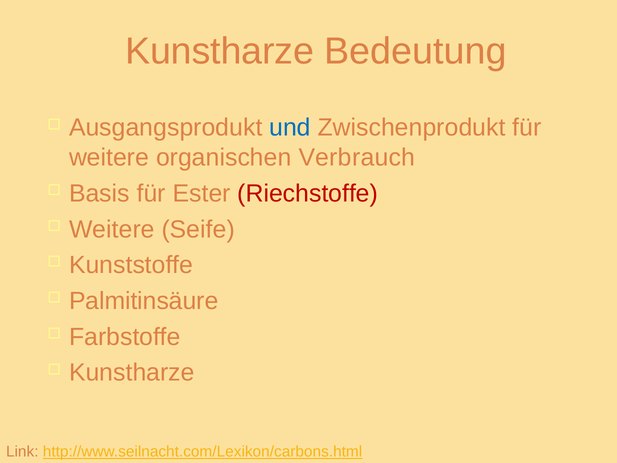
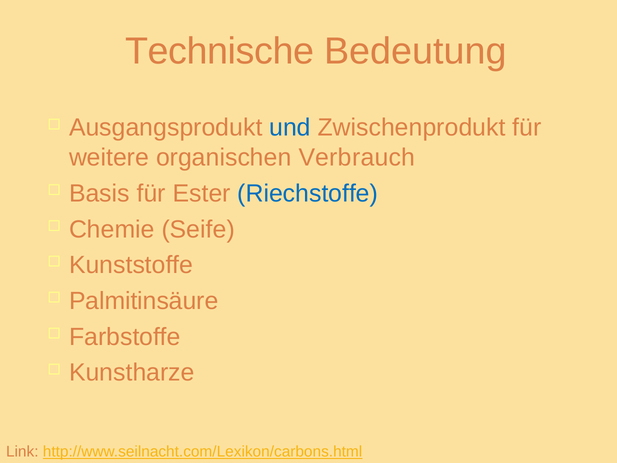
Kunstharze at (220, 51): Kunstharze -> Technische
Riechstoffe colour: red -> blue
Weitere at (112, 229): Weitere -> Chemie
